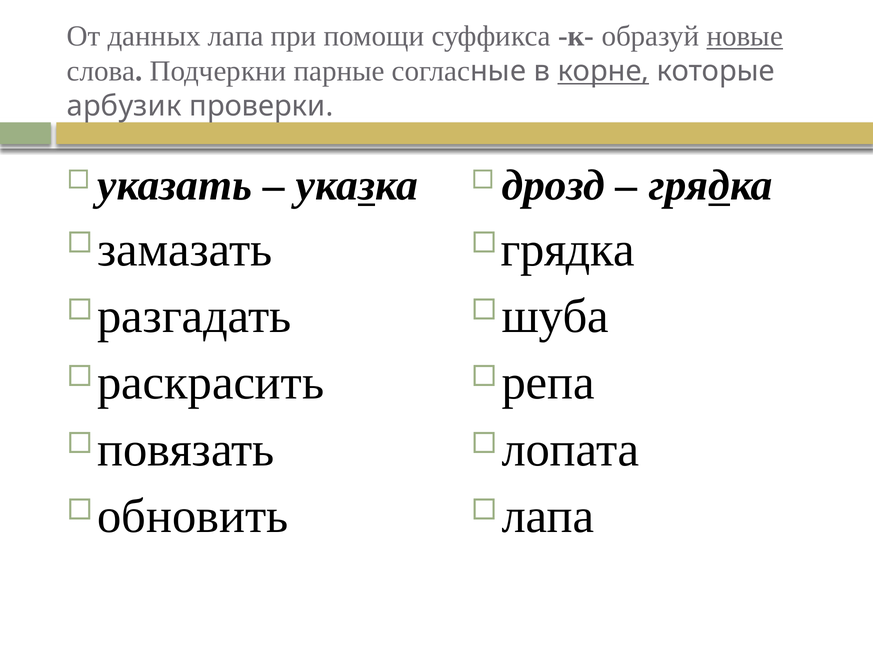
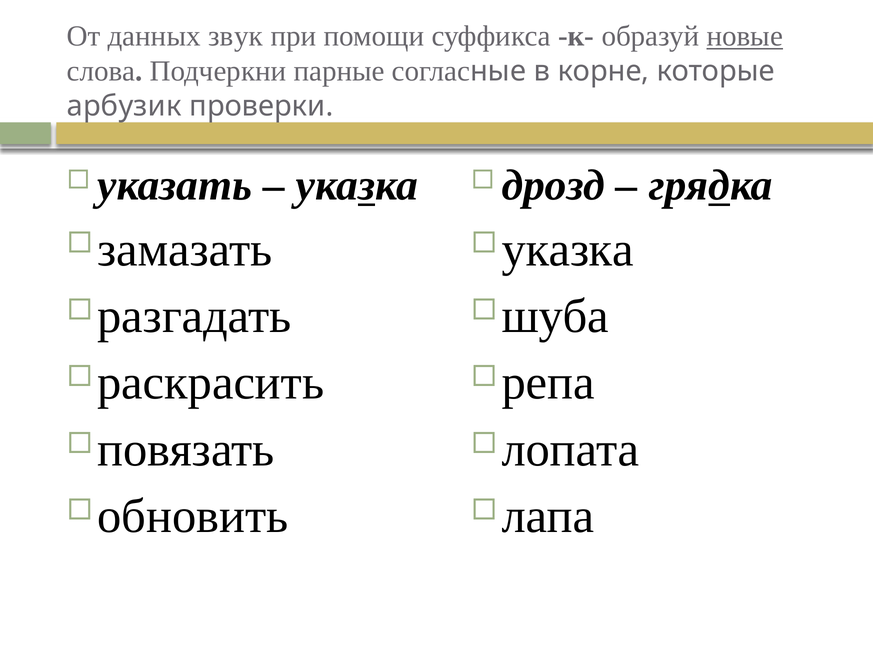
данных лапа: лапа -> звук
корне underline: present -> none
грядка at (568, 249): грядка -> указка
